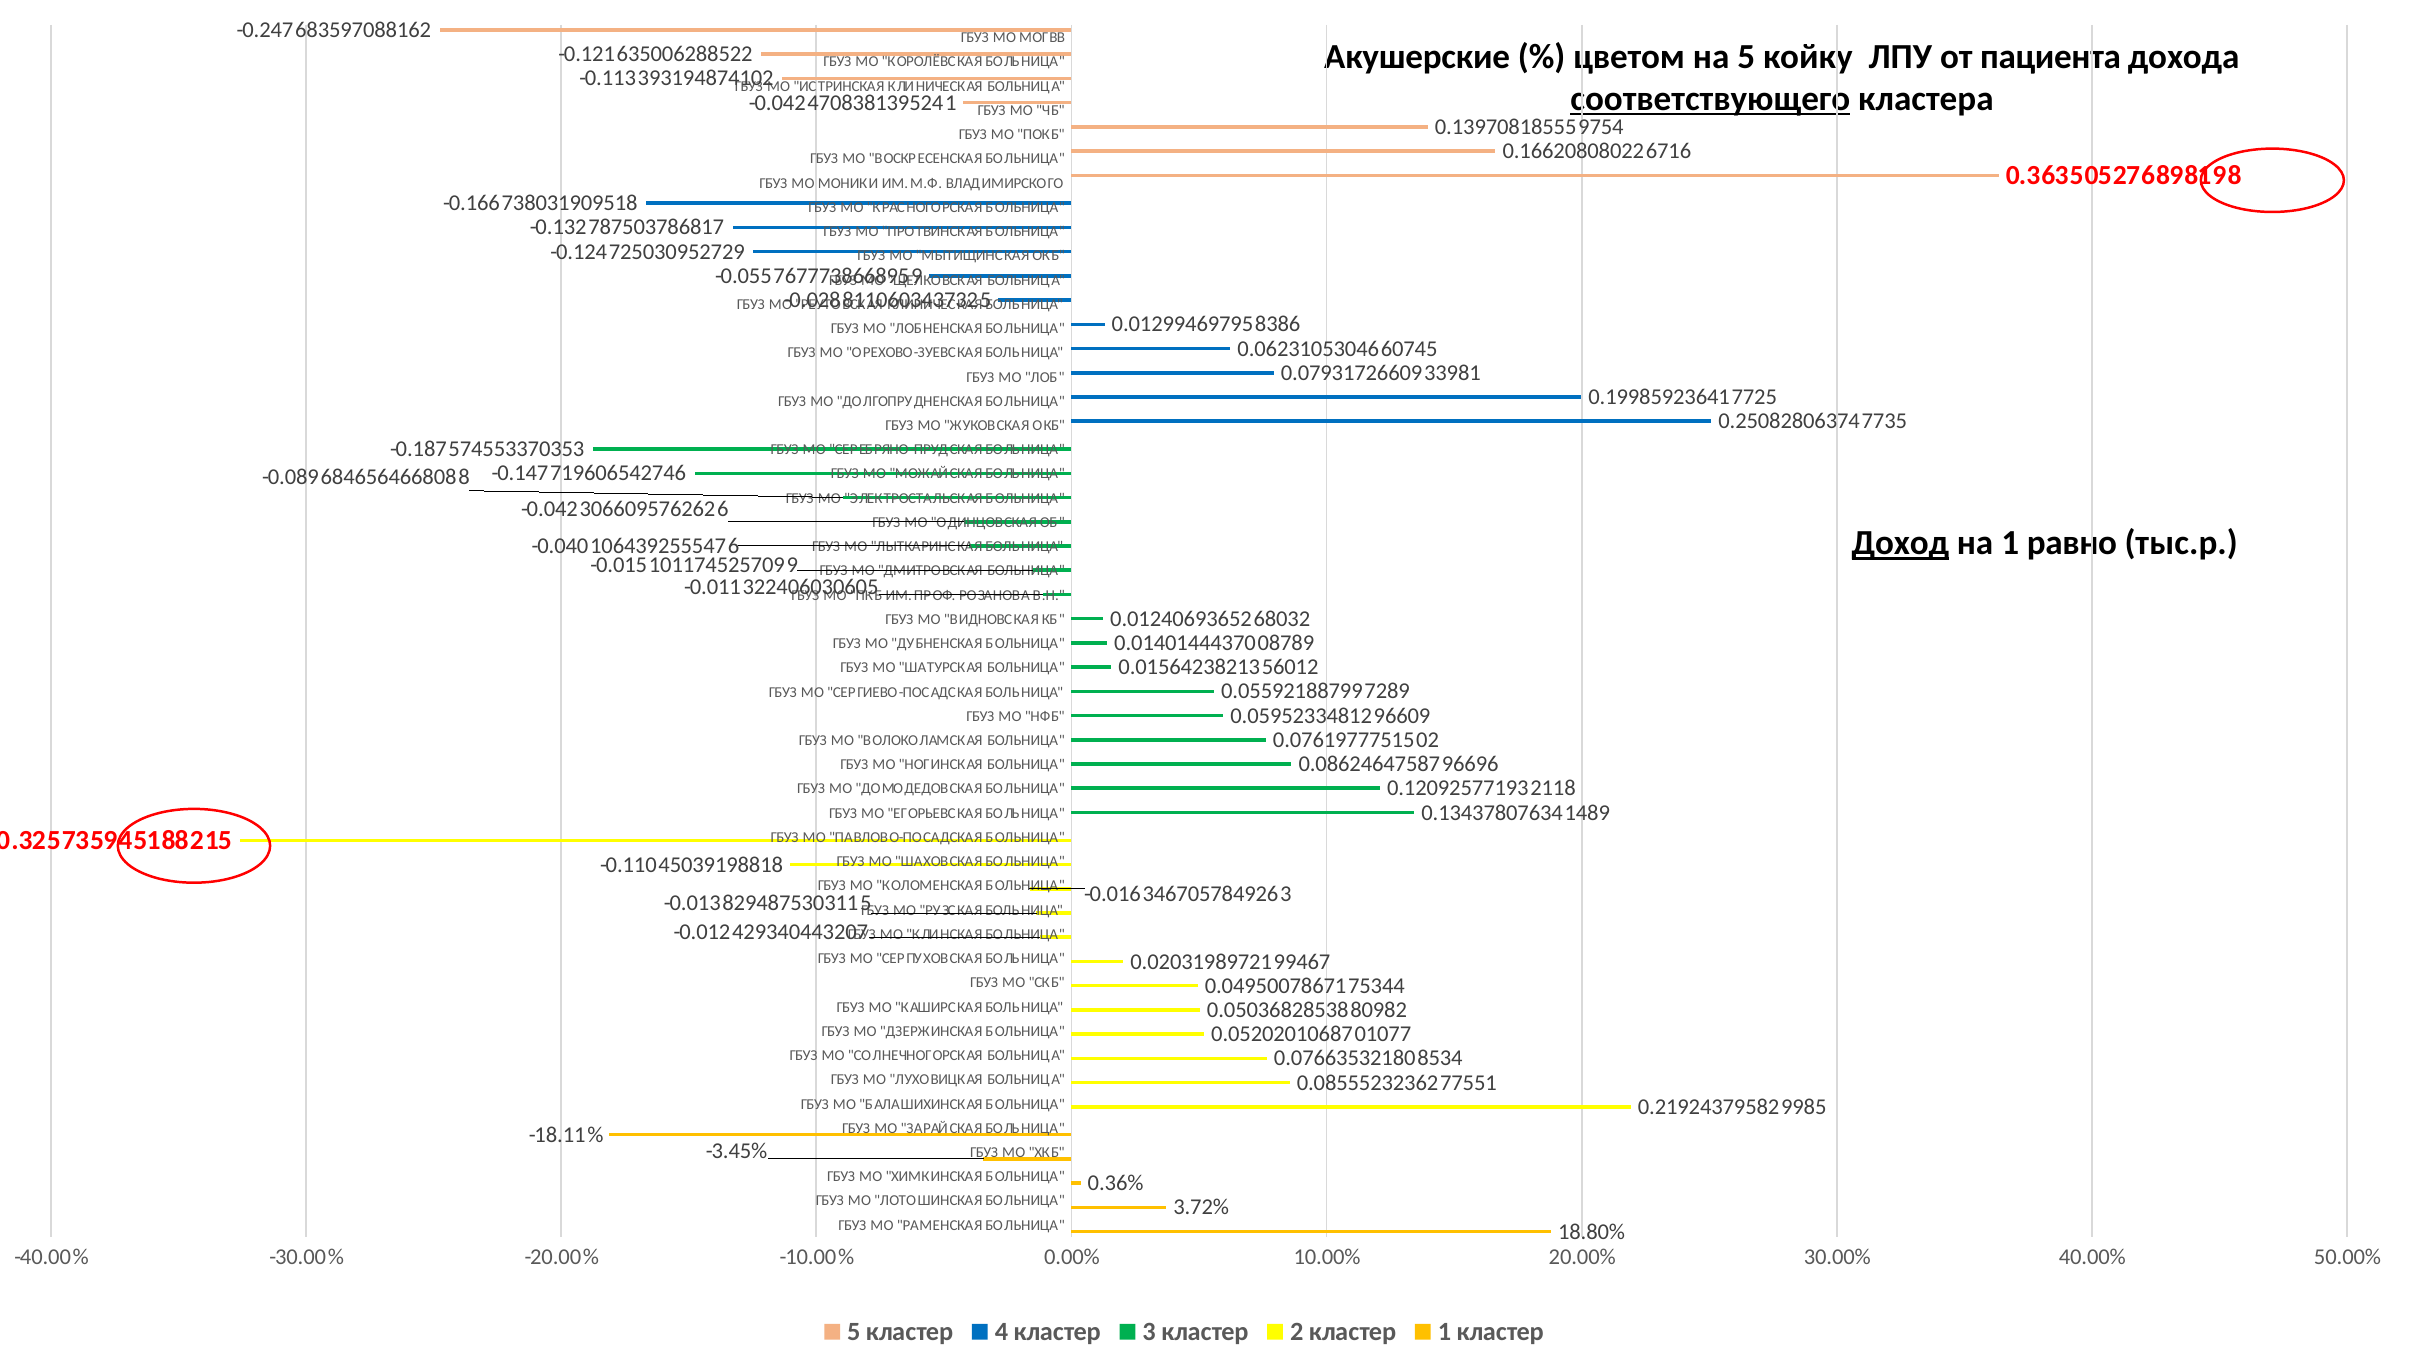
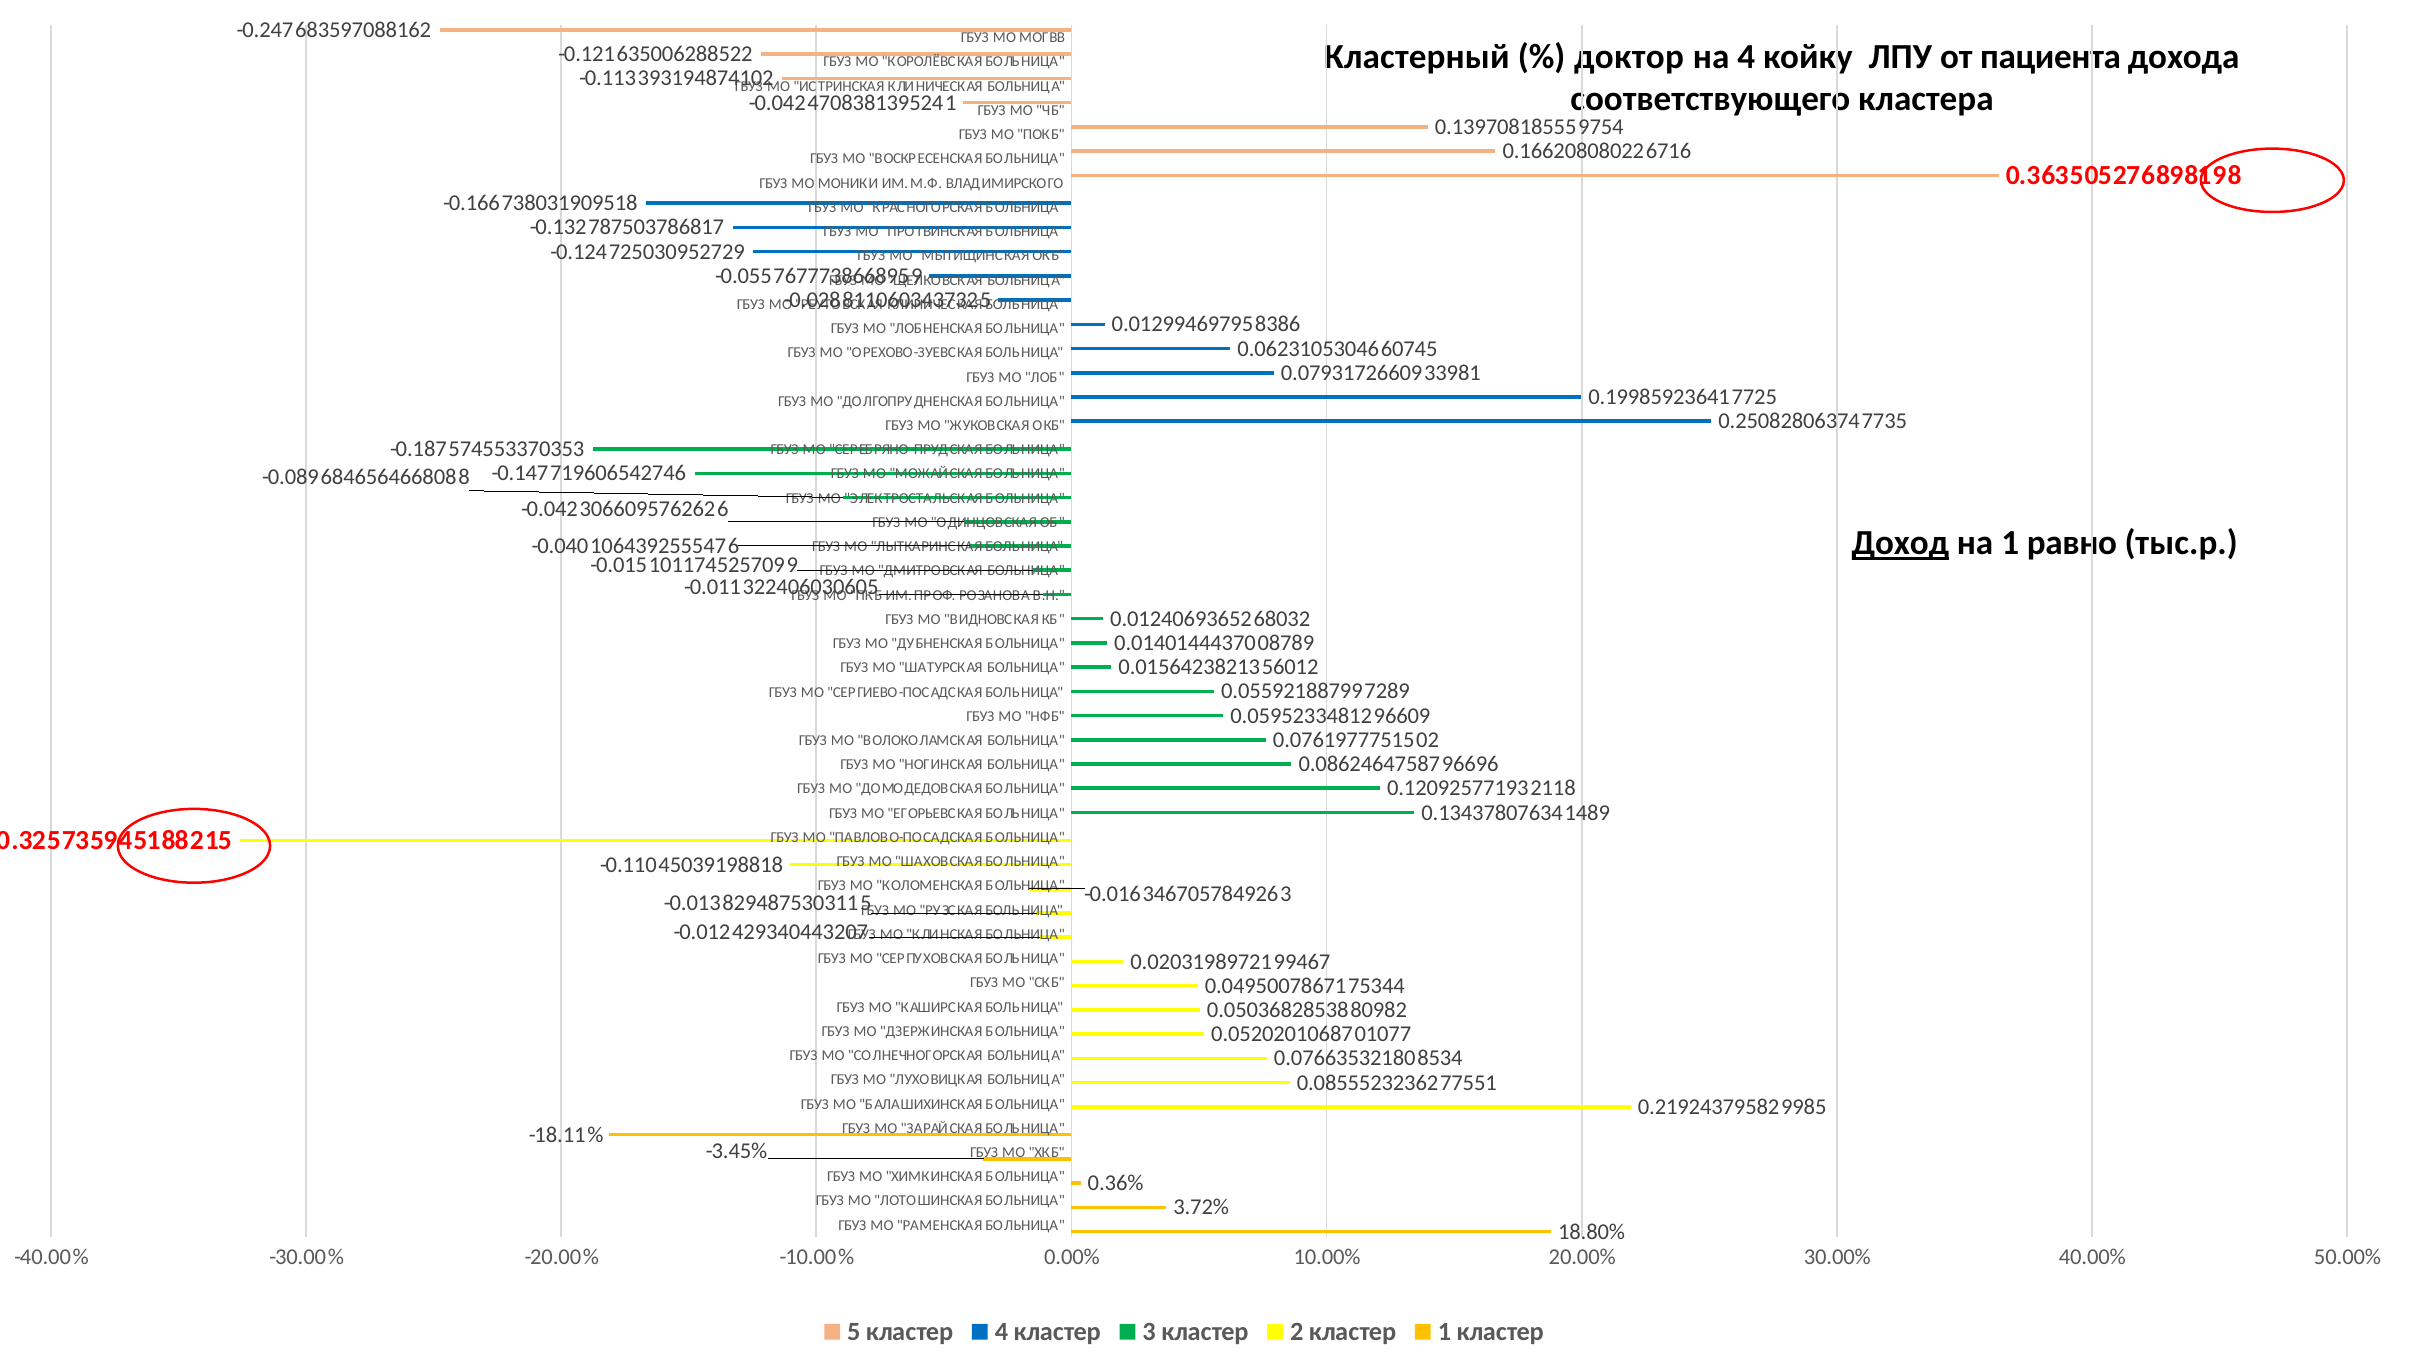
Акушерские: Акушерские -> Кластерный
цветом: цветом -> доктор
на 5: 5 -> 4
соответствующего underline: present -> none
